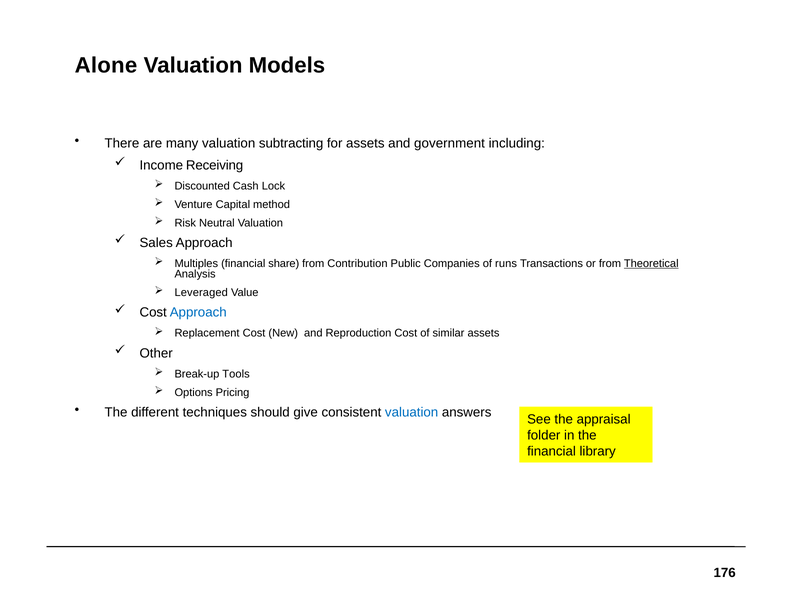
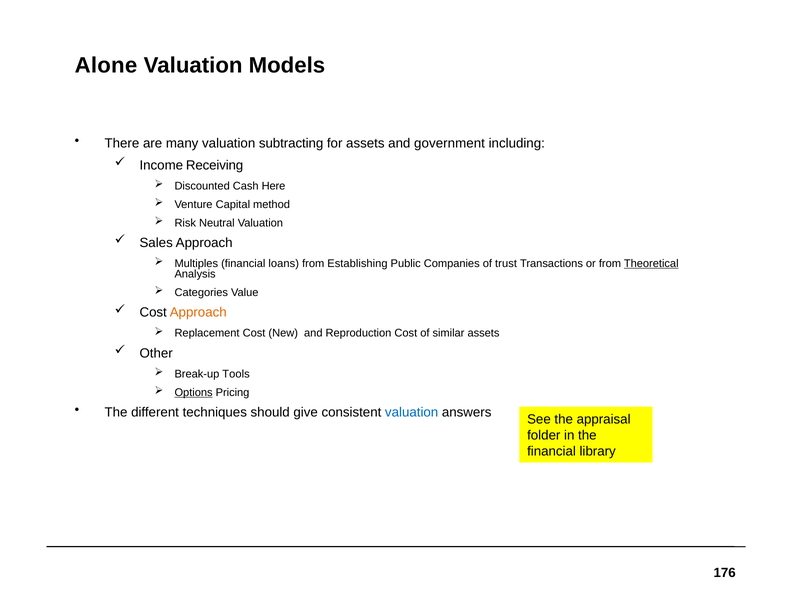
Lock: Lock -> Here
share: share -> loans
Contribution: Contribution -> Establishing
runs: runs -> trust
Leveraged: Leveraged -> Categories
Approach at (198, 312) colour: blue -> orange
Options underline: none -> present
